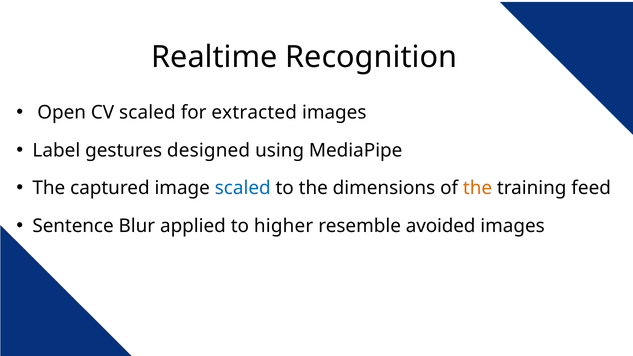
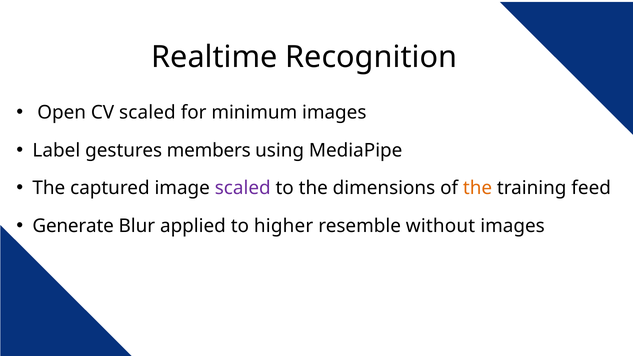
extracted: extracted -> minimum
designed: designed -> members
scaled at (243, 188) colour: blue -> purple
Sentence: Sentence -> Generate
avoided: avoided -> without
